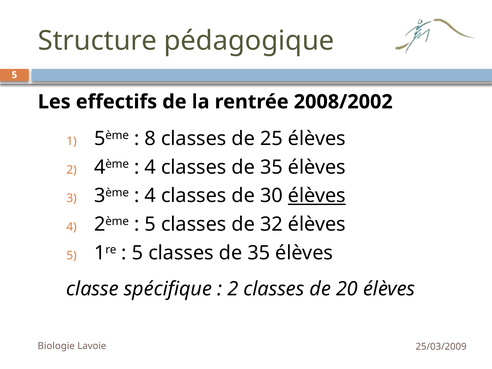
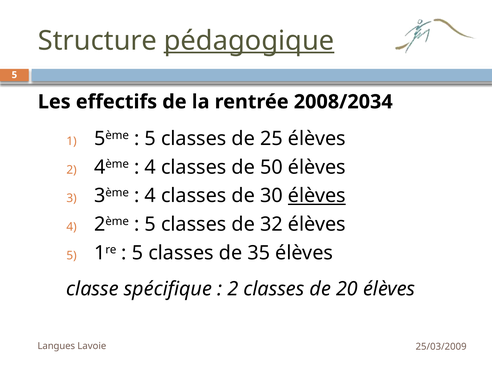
pédagogique underline: none -> present
2008/2002: 2008/2002 -> 2008/2034
8 at (150, 139): 8 -> 5
4 classes de 35: 35 -> 50
Biologie: Biologie -> Langues
